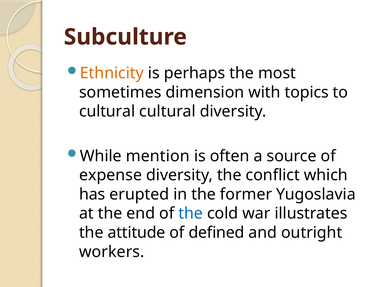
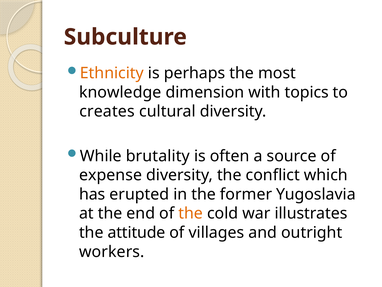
sometimes: sometimes -> knowledge
cultural at (107, 111): cultural -> creates
mention: mention -> brutality
the at (191, 213) colour: blue -> orange
defined: defined -> villages
